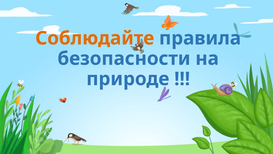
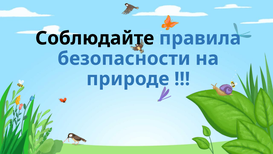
Соблюдайте colour: orange -> black
